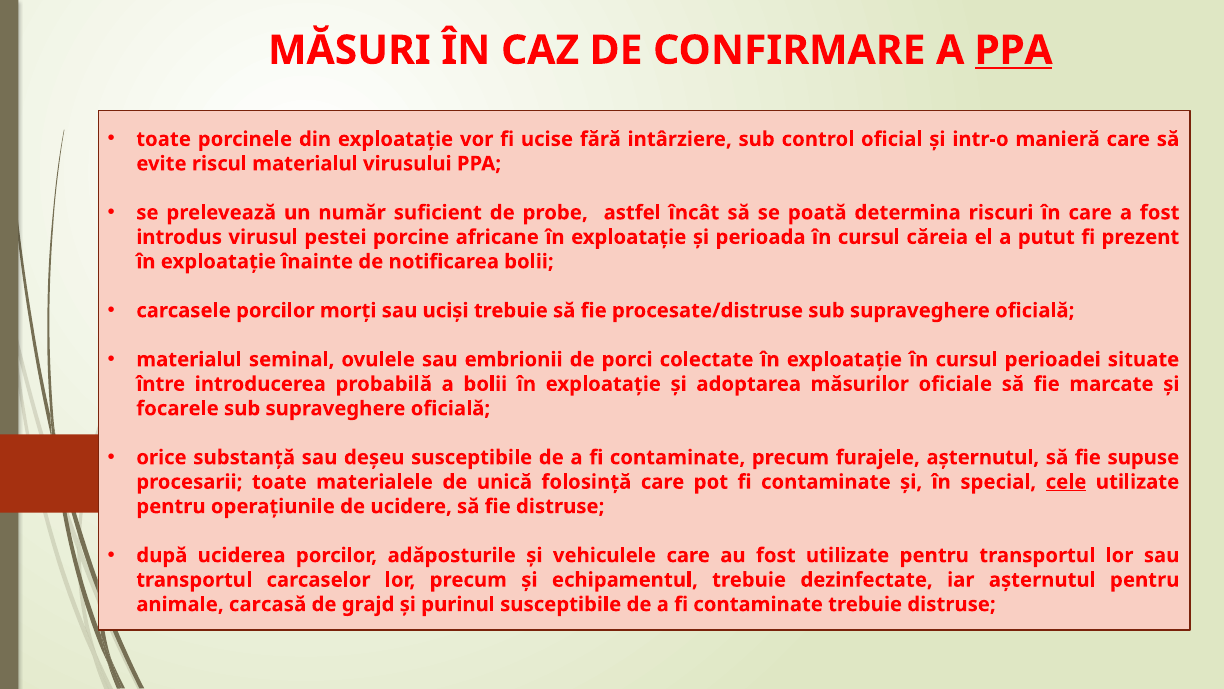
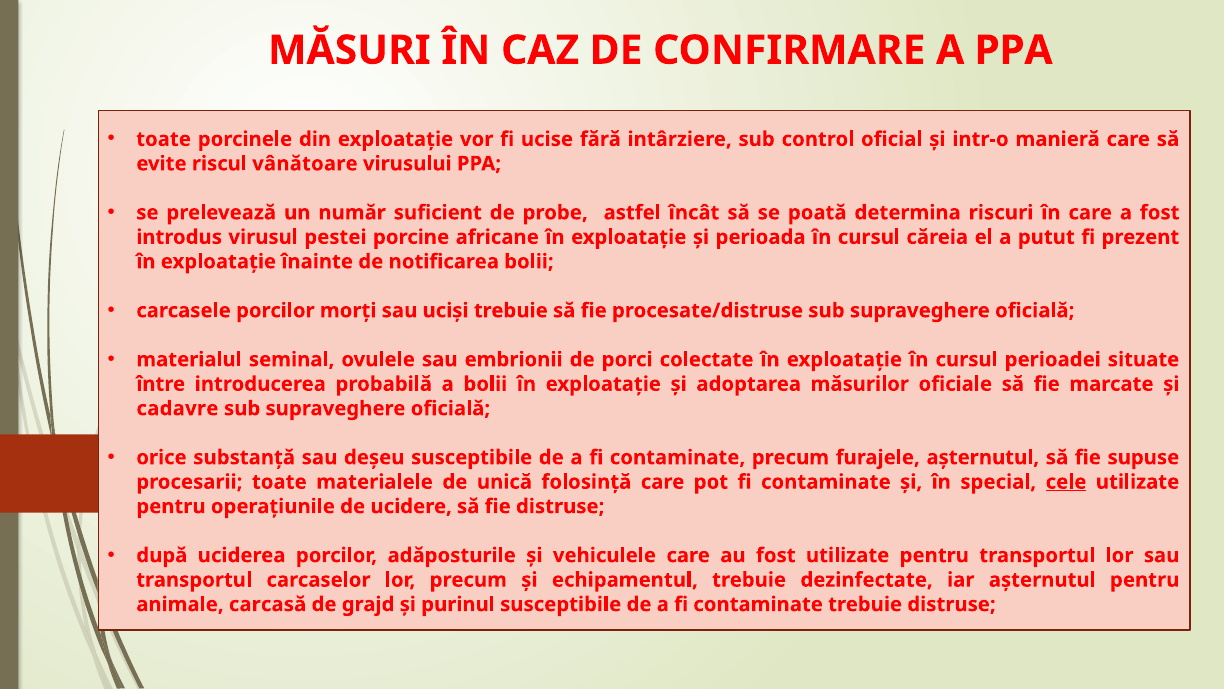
PPA at (1014, 50) underline: present -> none
riscul materialul: materialul -> vânătoare
focarele: focarele -> cadavre
